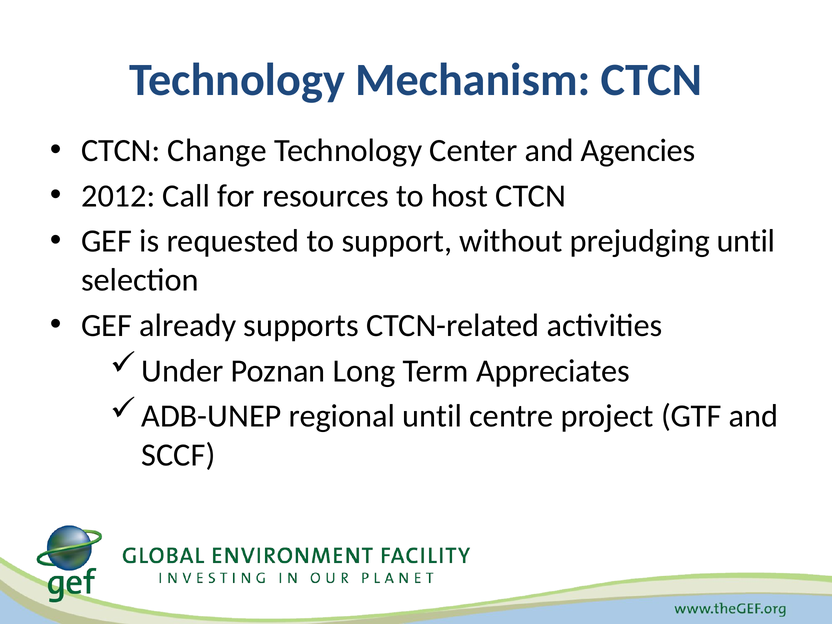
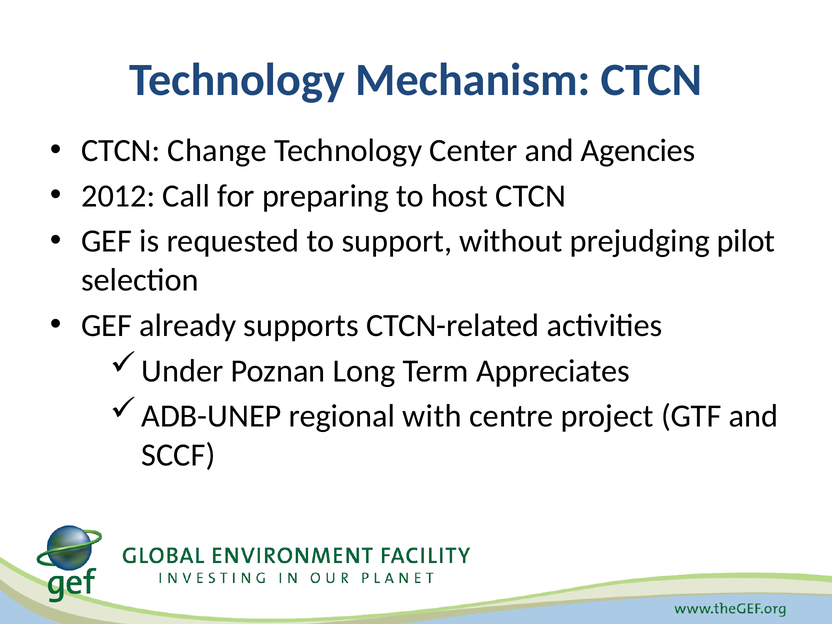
resources: resources -> preparing
prejudging until: until -> pilot
regional until: until -> with
